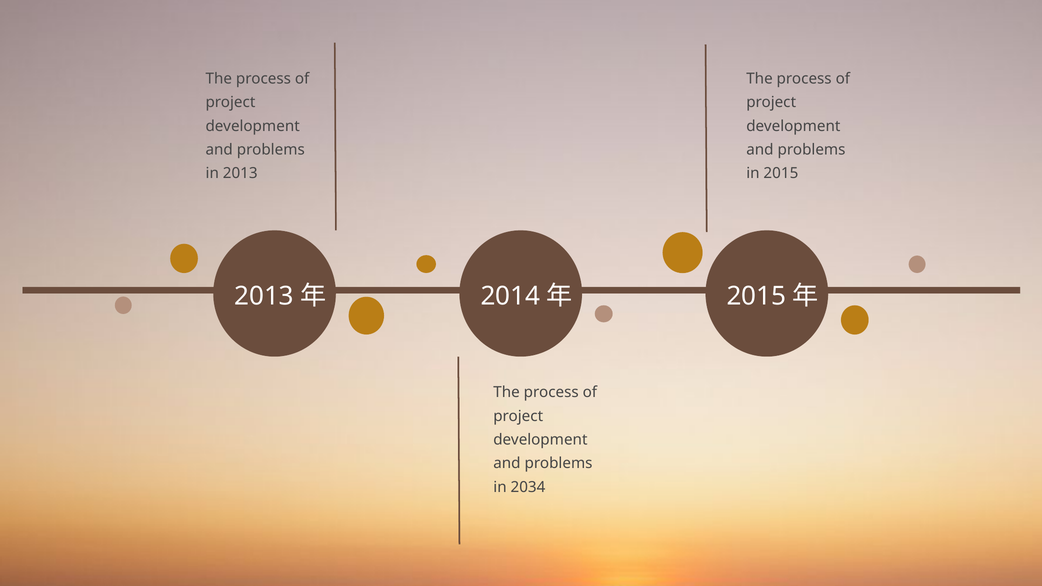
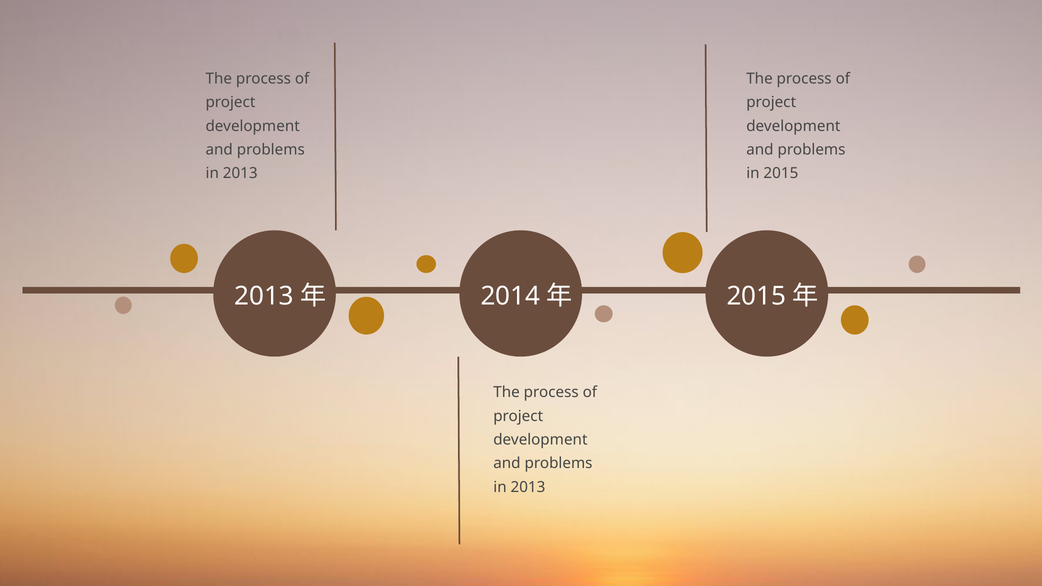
2034 at (528, 487): 2034 -> 2013
